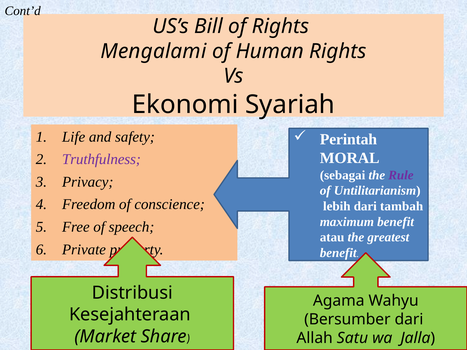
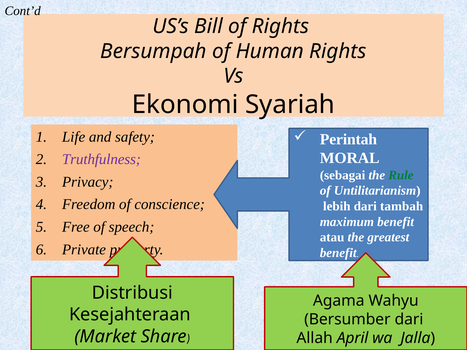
Mengalami: Mengalami -> Bersumpah
Rule colour: purple -> green
Satu: Satu -> April
